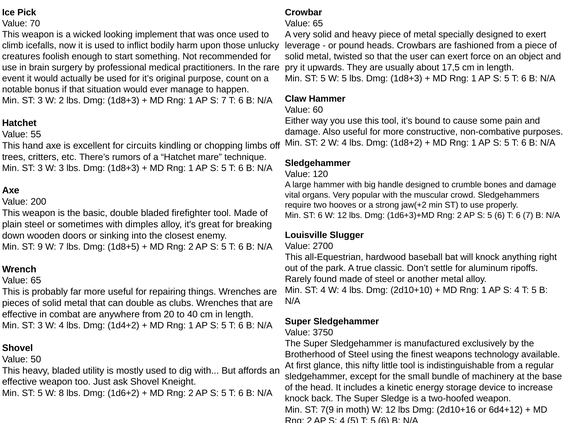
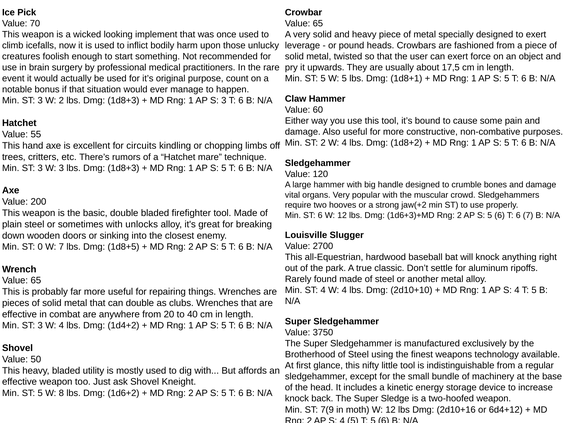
5 lbs Dmg 1d8+3: 1d8+3 -> 1d8+1
S 7: 7 -> 3
dimples: dimples -> unlocks
9: 9 -> 0
